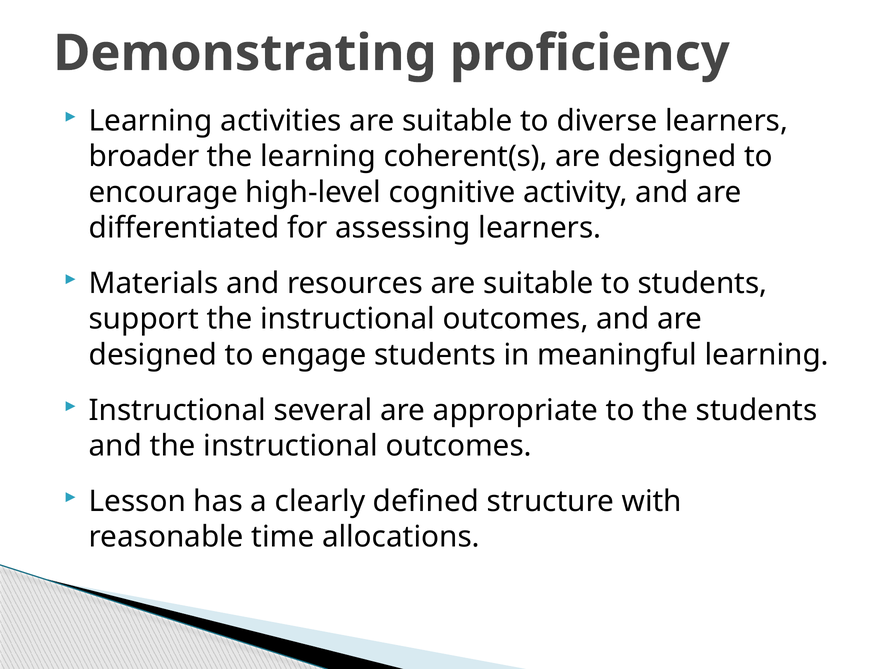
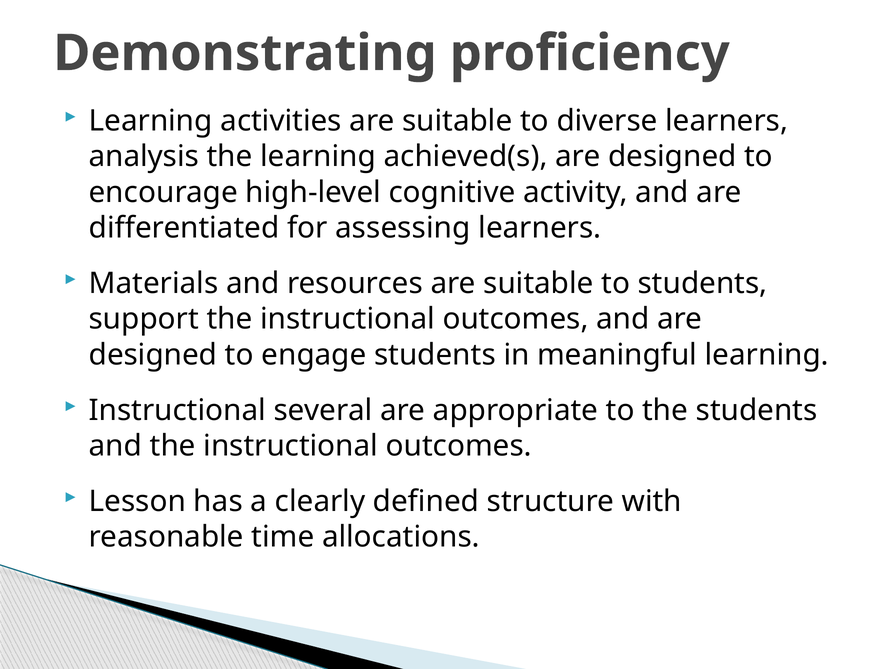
broader: broader -> analysis
coherent(s: coherent(s -> achieved(s
